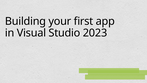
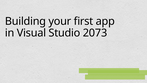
2023: 2023 -> 2073
